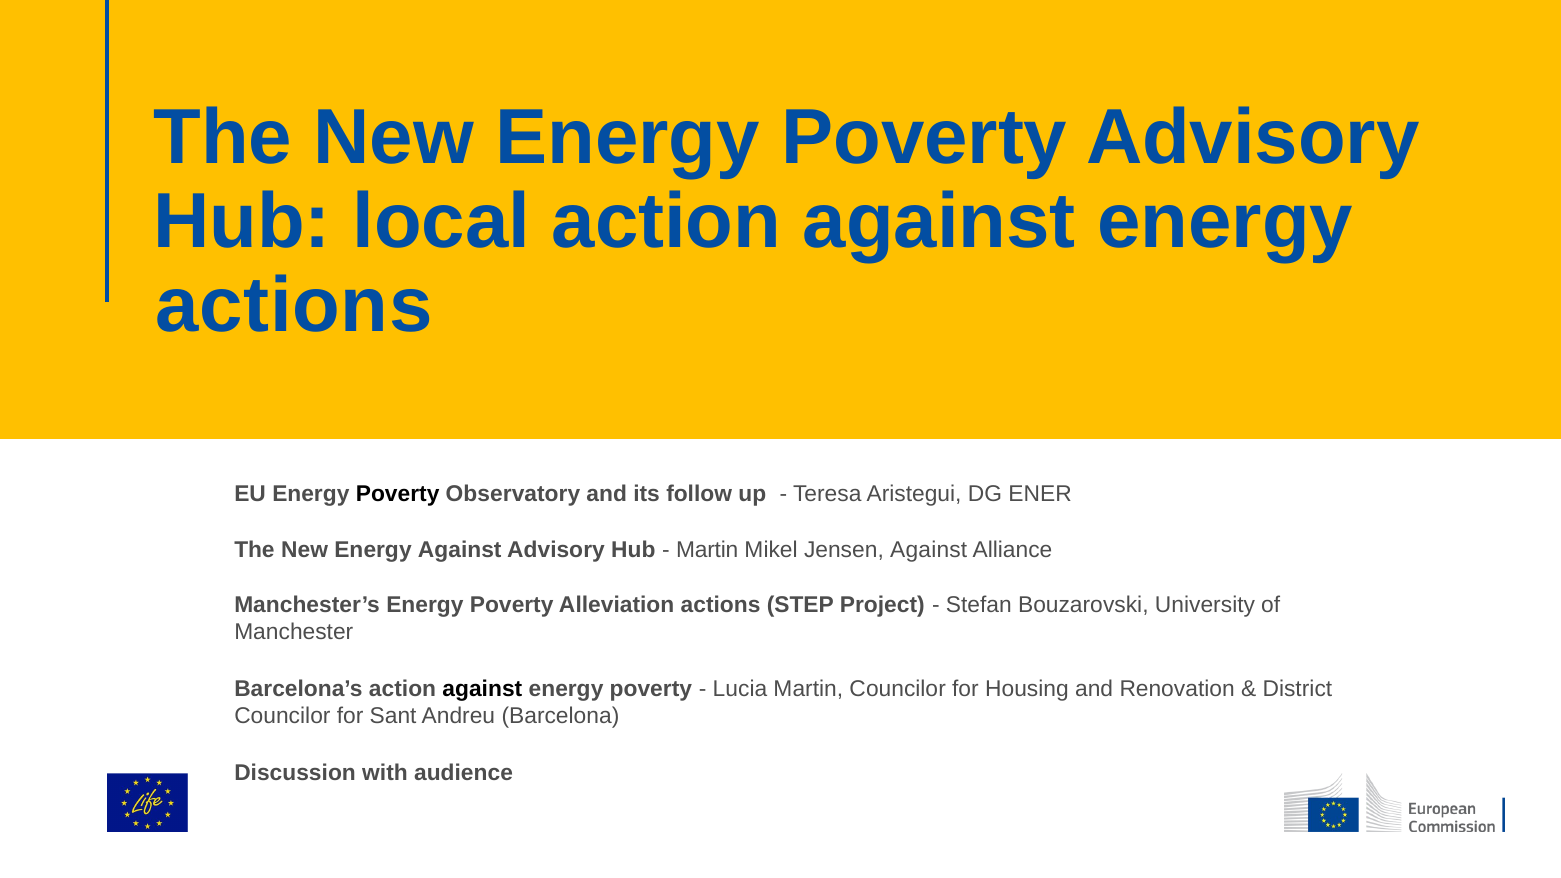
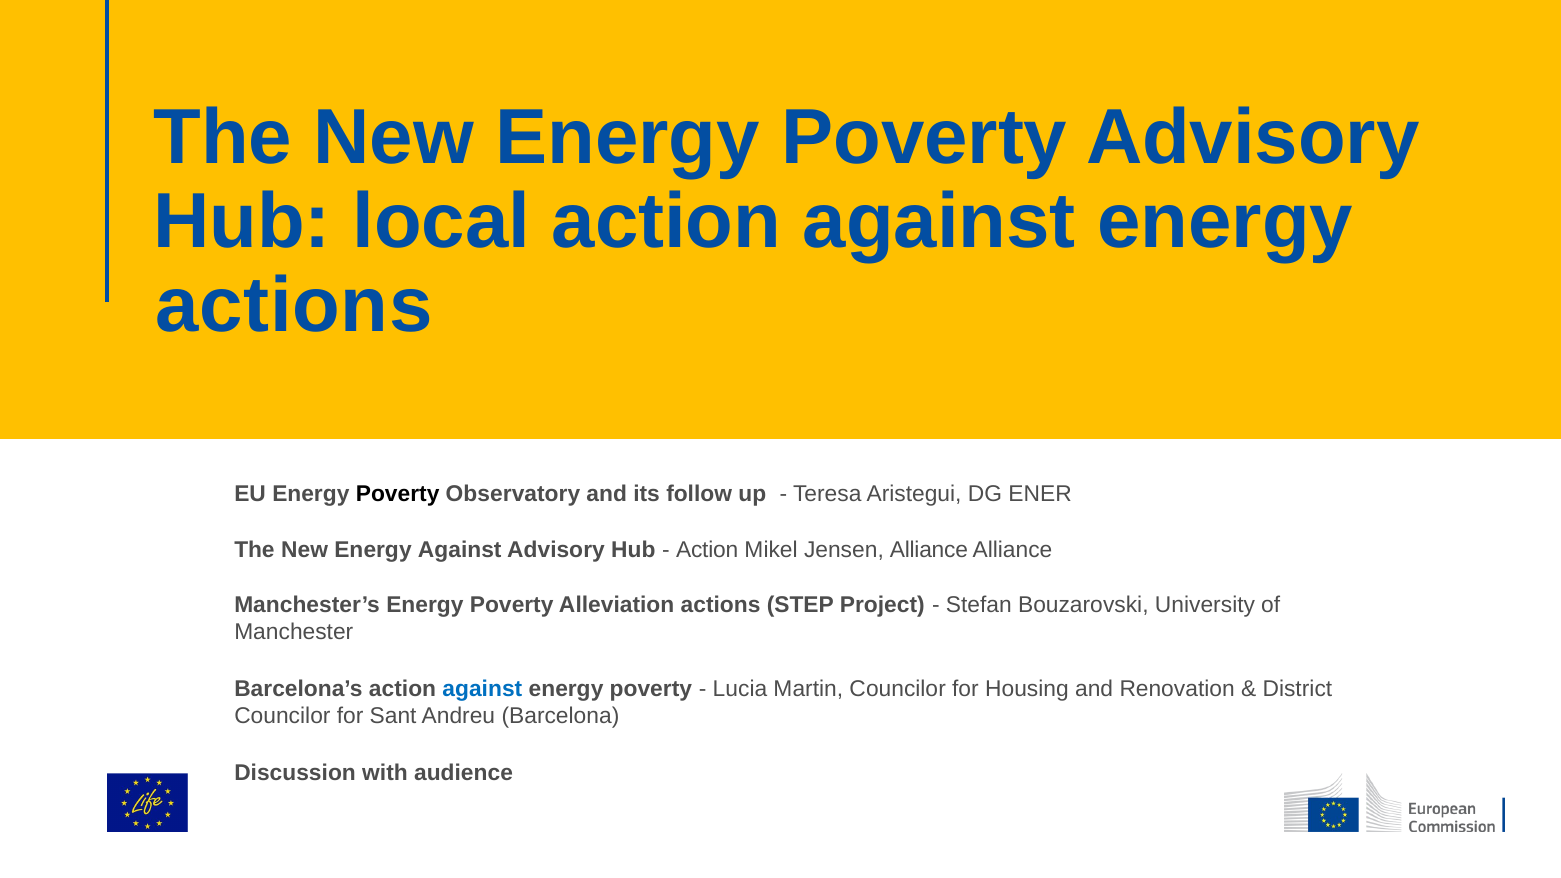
Martin at (707, 550): Martin -> Action
Jensen Against: Against -> Alliance
against at (482, 689) colour: black -> blue
